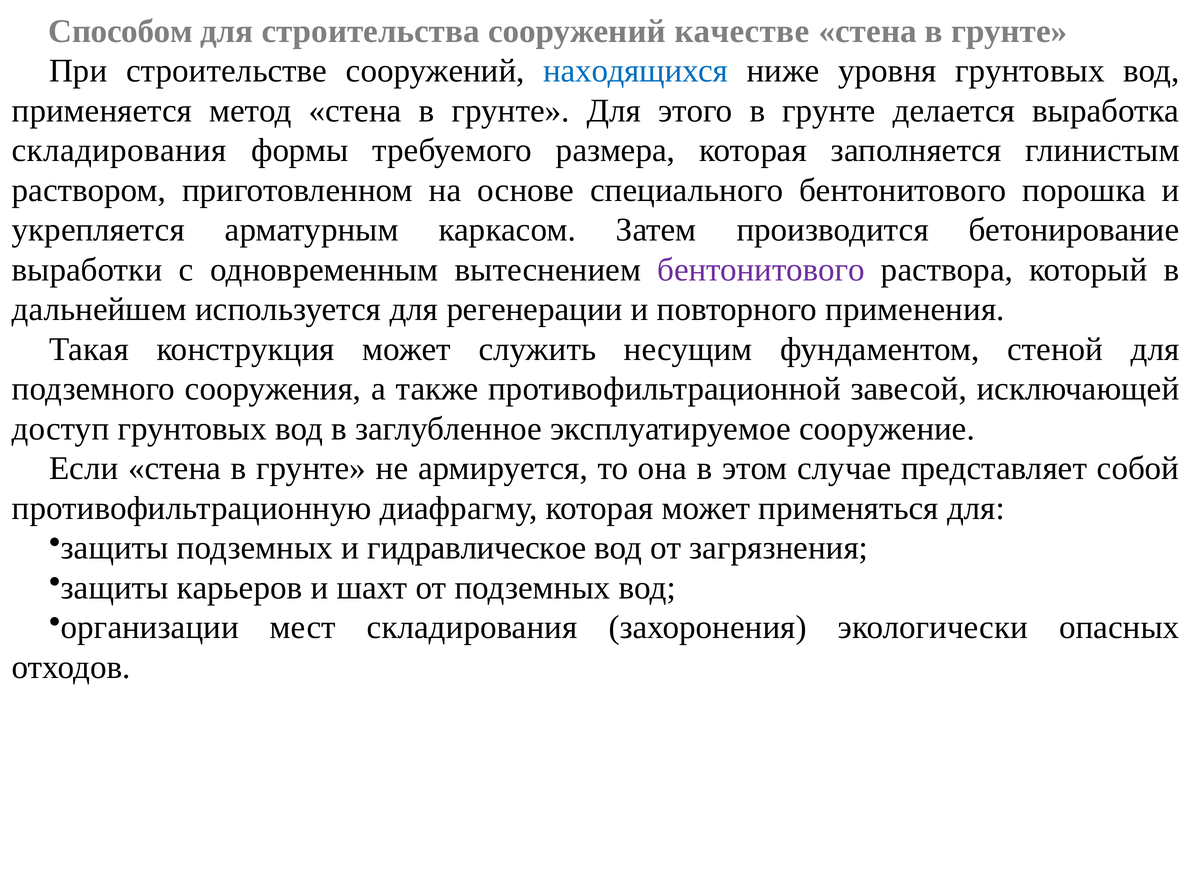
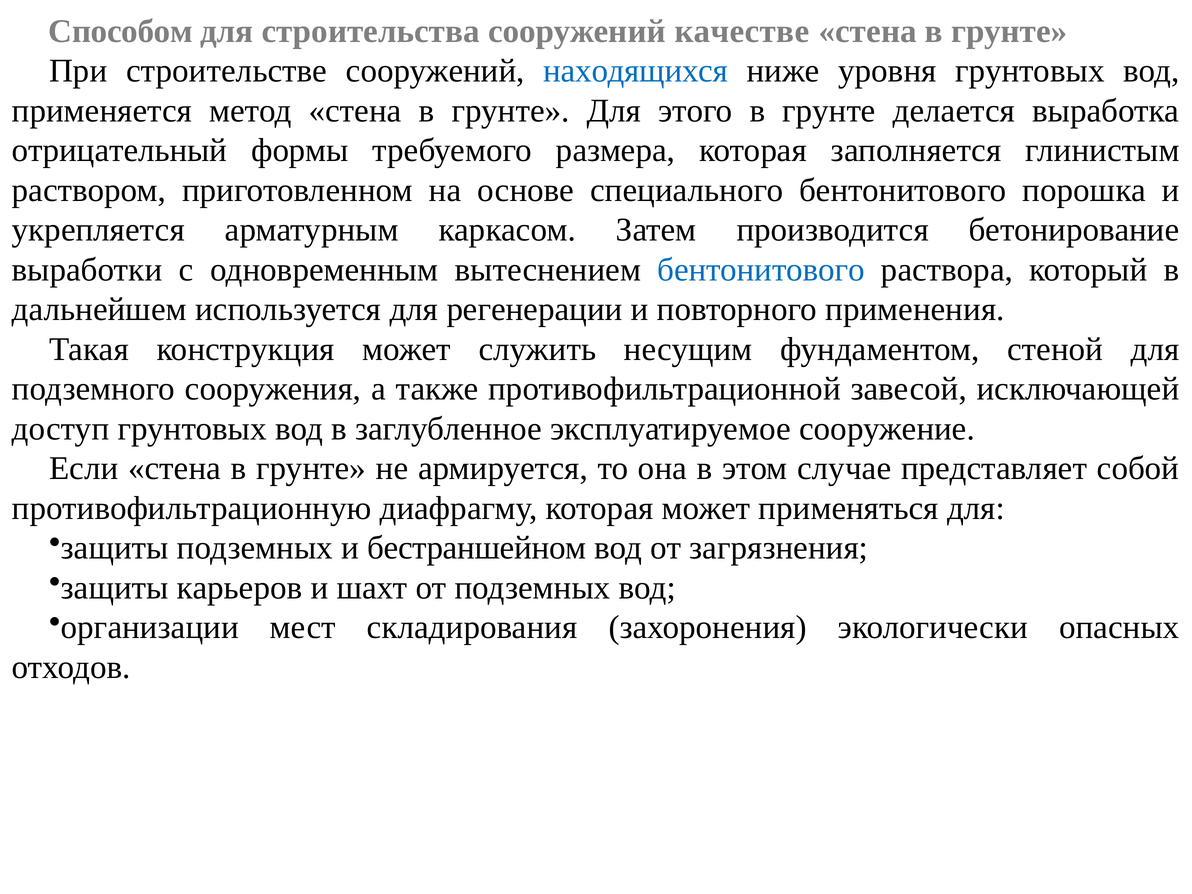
складирования at (119, 151): складирования -> отрицательный
бентонитового at (761, 270) colour: purple -> blue
гидравлическое: гидравлическое -> бестраншейном
